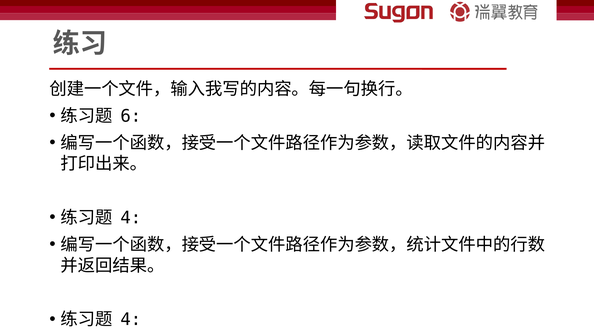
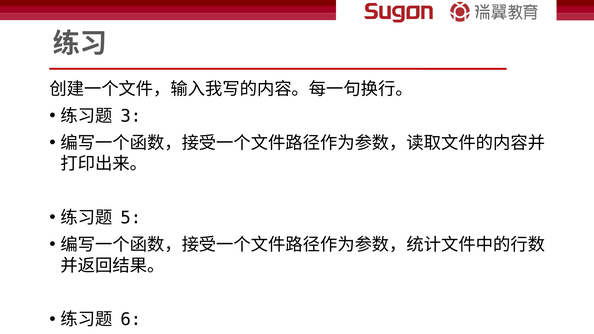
6 at (131, 116): 6 -> 3
4 at (131, 218): 4 -> 5
4 at (131, 320): 4 -> 6
